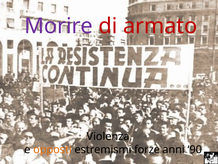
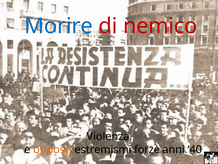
Morire colour: purple -> blue
armato: armato -> nemico
90: 90 -> 40
